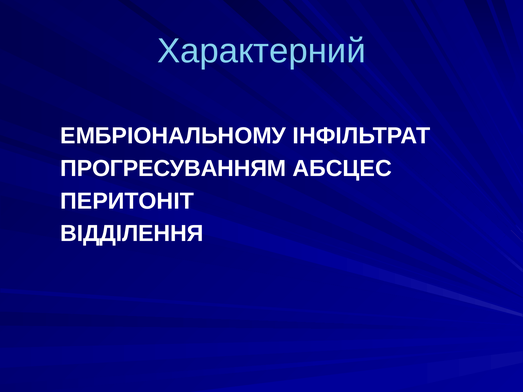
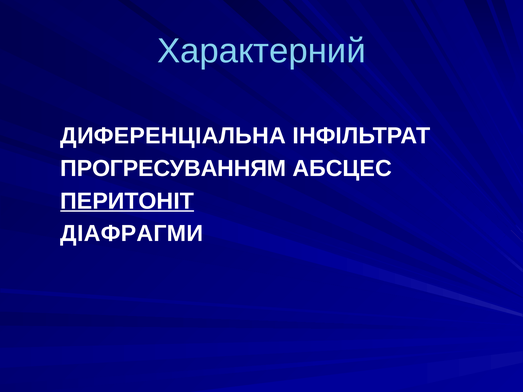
ЕМБРІОНАЛЬНОМУ: ЕМБРІОНАЛЬНОМУ -> ДИФЕРЕНЦІАЛЬНА
ПЕРИТОНІТ underline: none -> present
ВІДДІЛЕННЯ: ВІДДІЛЕННЯ -> ДІАФРАГМИ
